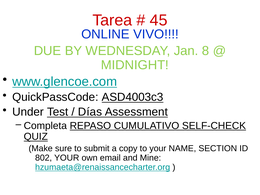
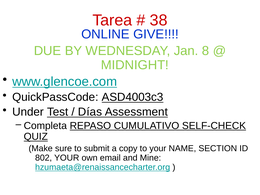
45: 45 -> 38
VIVO: VIVO -> GIVE
